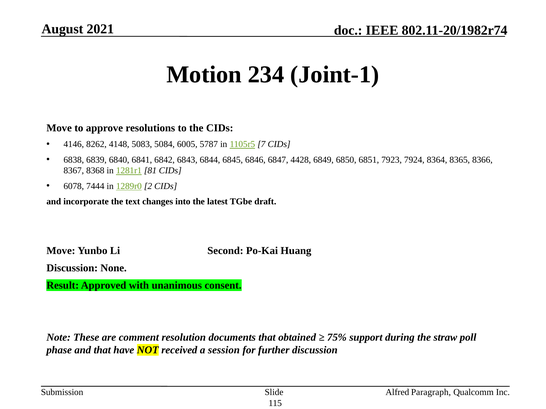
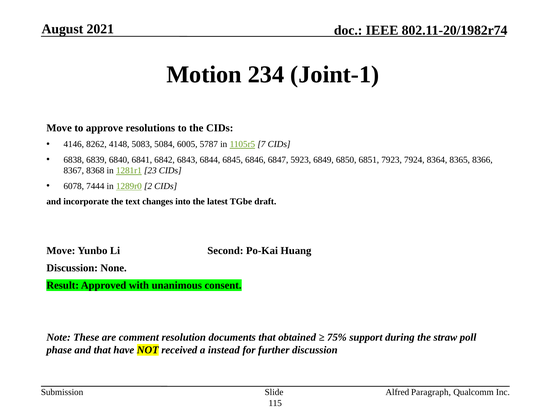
4428: 4428 -> 5923
81: 81 -> 23
session: session -> instead
